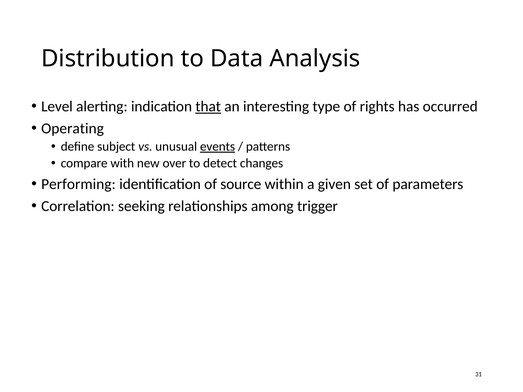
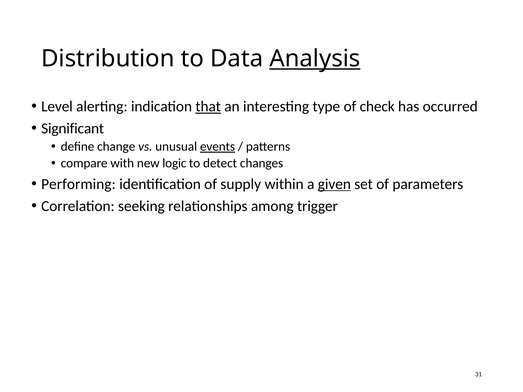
Analysis underline: none -> present
rights: rights -> check
Operating: Operating -> Significant
subject: subject -> change
over: over -> logic
source: source -> supply
given underline: none -> present
